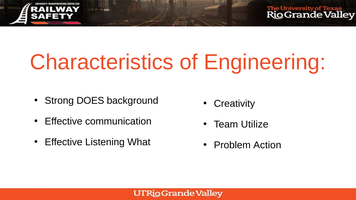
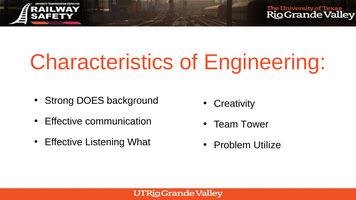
Utilize: Utilize -> Tower
Action: Action -> Utilize
